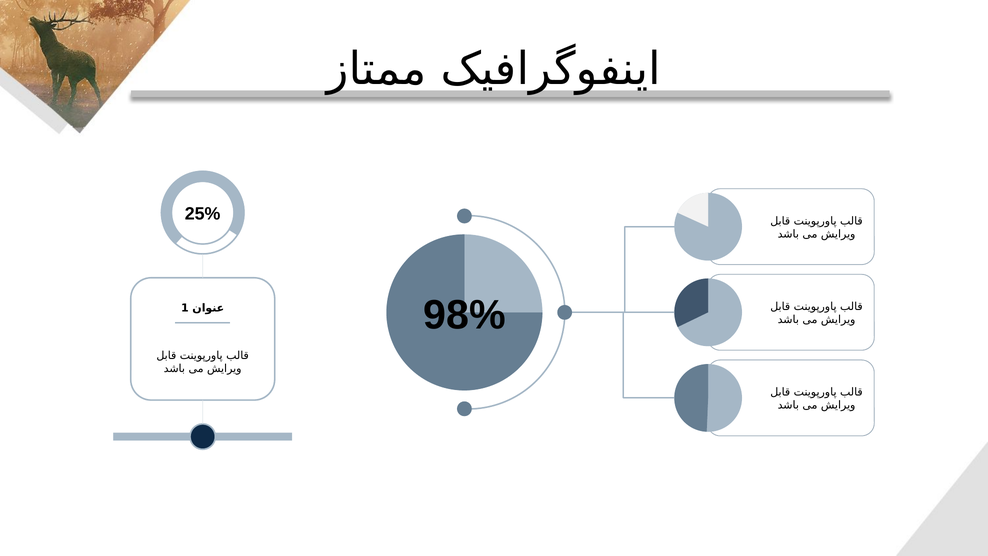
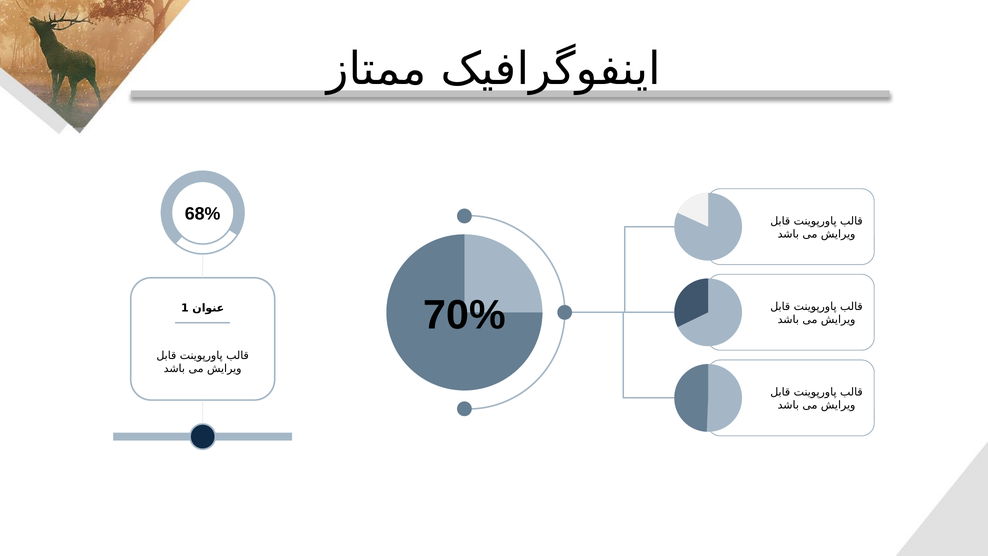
25%: 25% -> 68%
98%: 98% -> 70%
